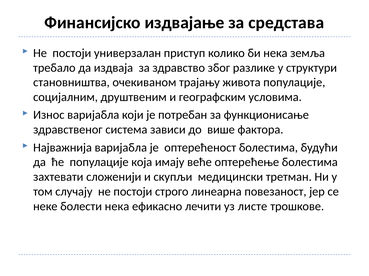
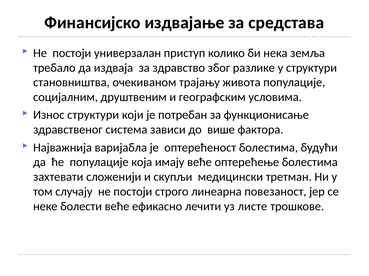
Износ варијабла: варијабла -> структури
болести нека: нека -> веће
